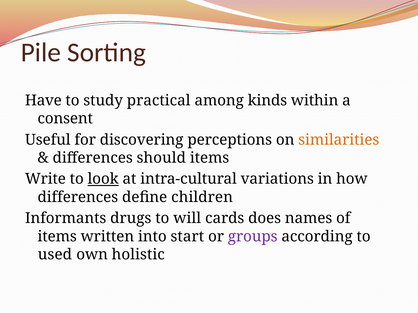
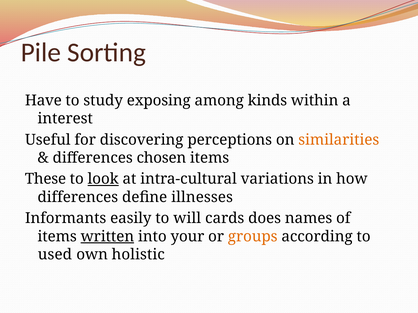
practical: practical -> exposing
consent: consent -> interest
should: should -> chosen
Write: Write -> These
children: children -> illnesses
drugs: drugs -> easily
written underline: none -> present
start: start -> your
groups colour: purple -> orange
